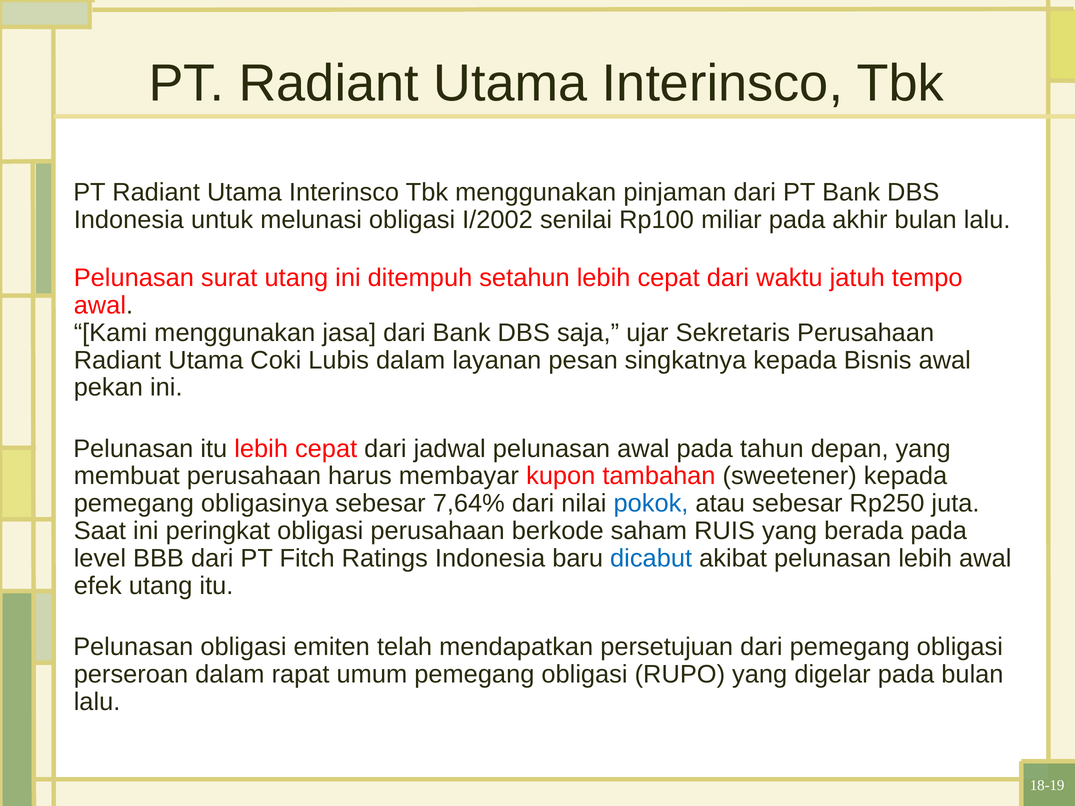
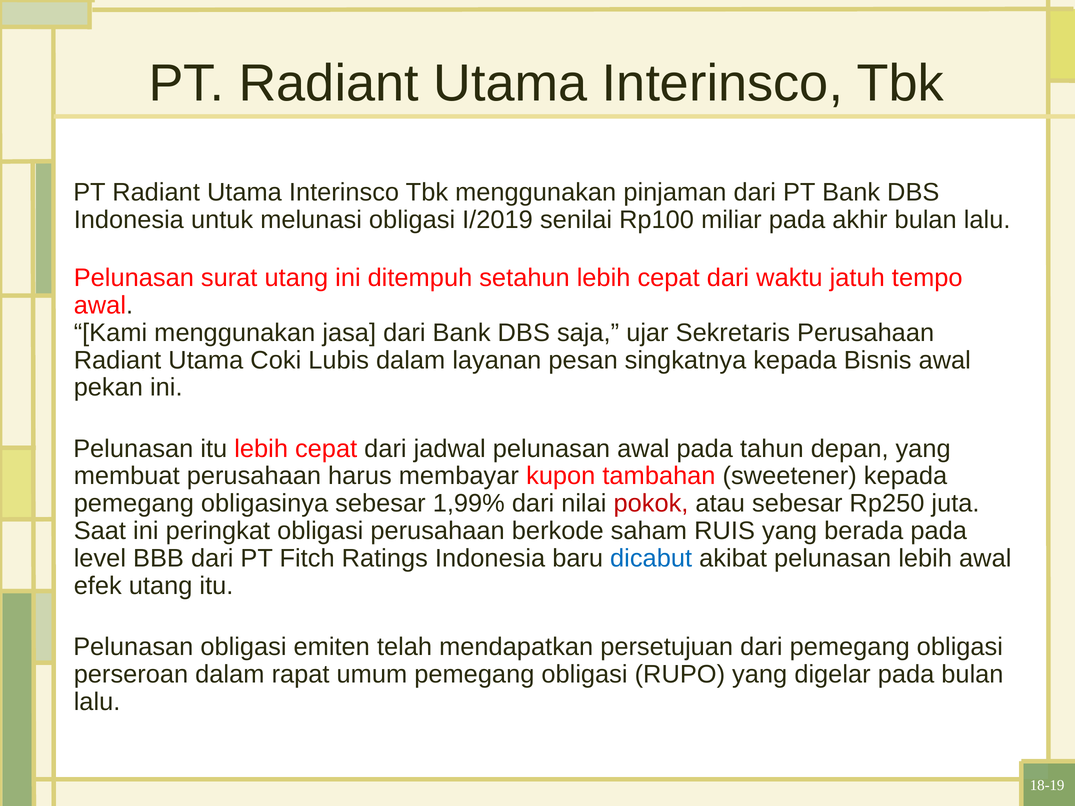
I/2002: I/2002 -> I/2019
7,64%: 7,64% -> 1,99%
pokok colour: blue -> red
